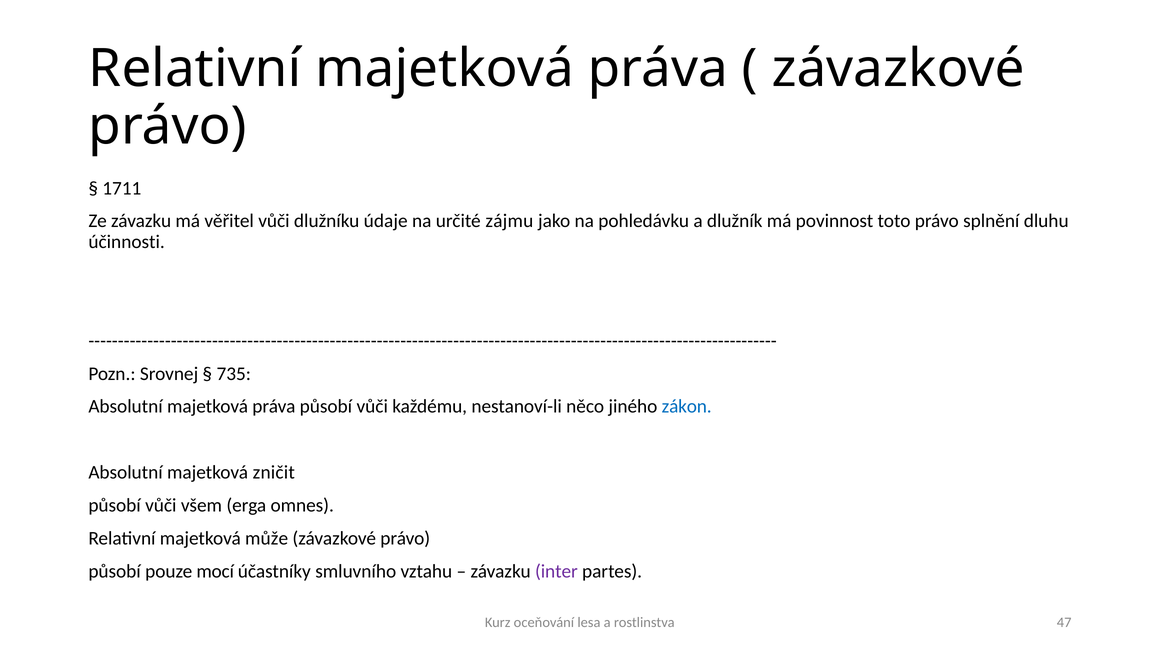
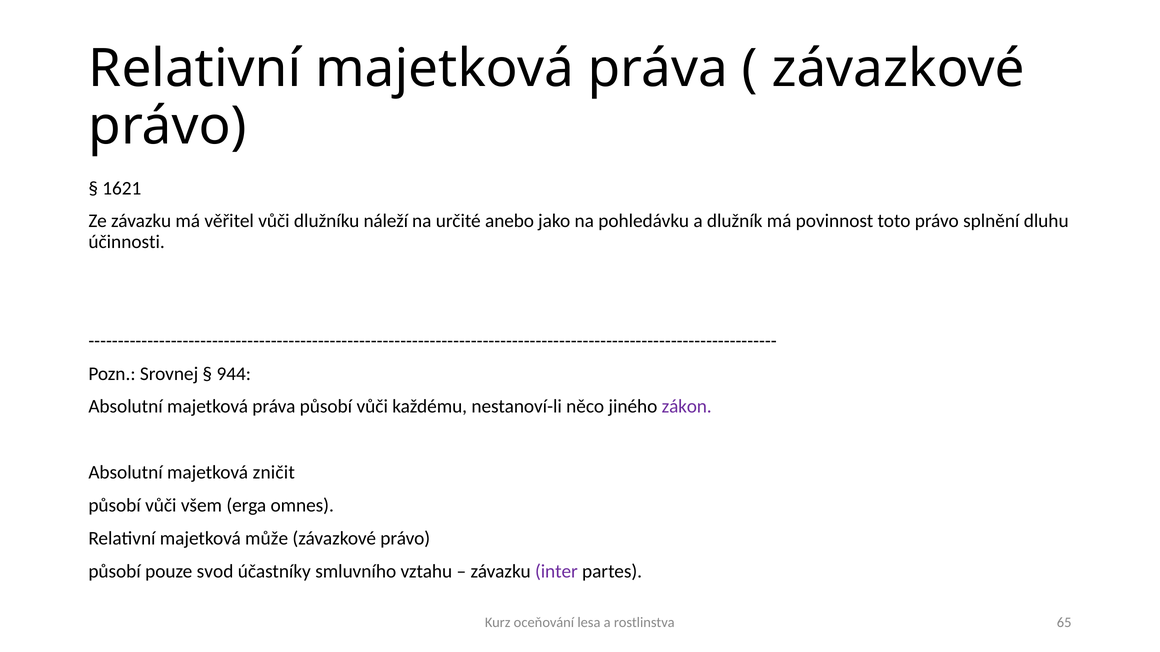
1711: 1711 -> 1621
údaje: údaje -> náleží
zájmu: zájmu -> anebo
735: 735 -> 944
zákon colour: blue -> purple
mocí: mocí -> svod
47: 47 -> 65
